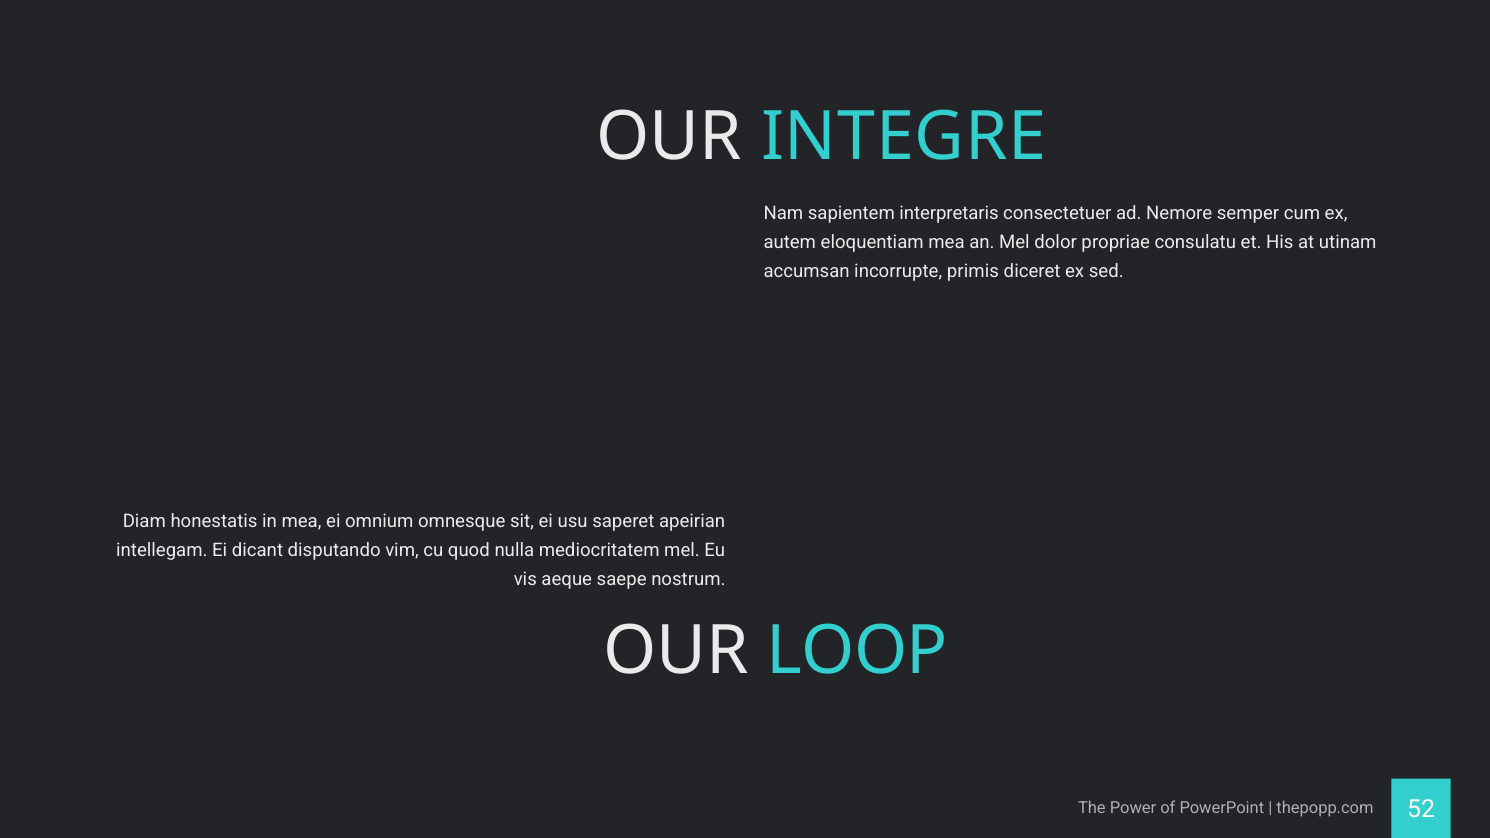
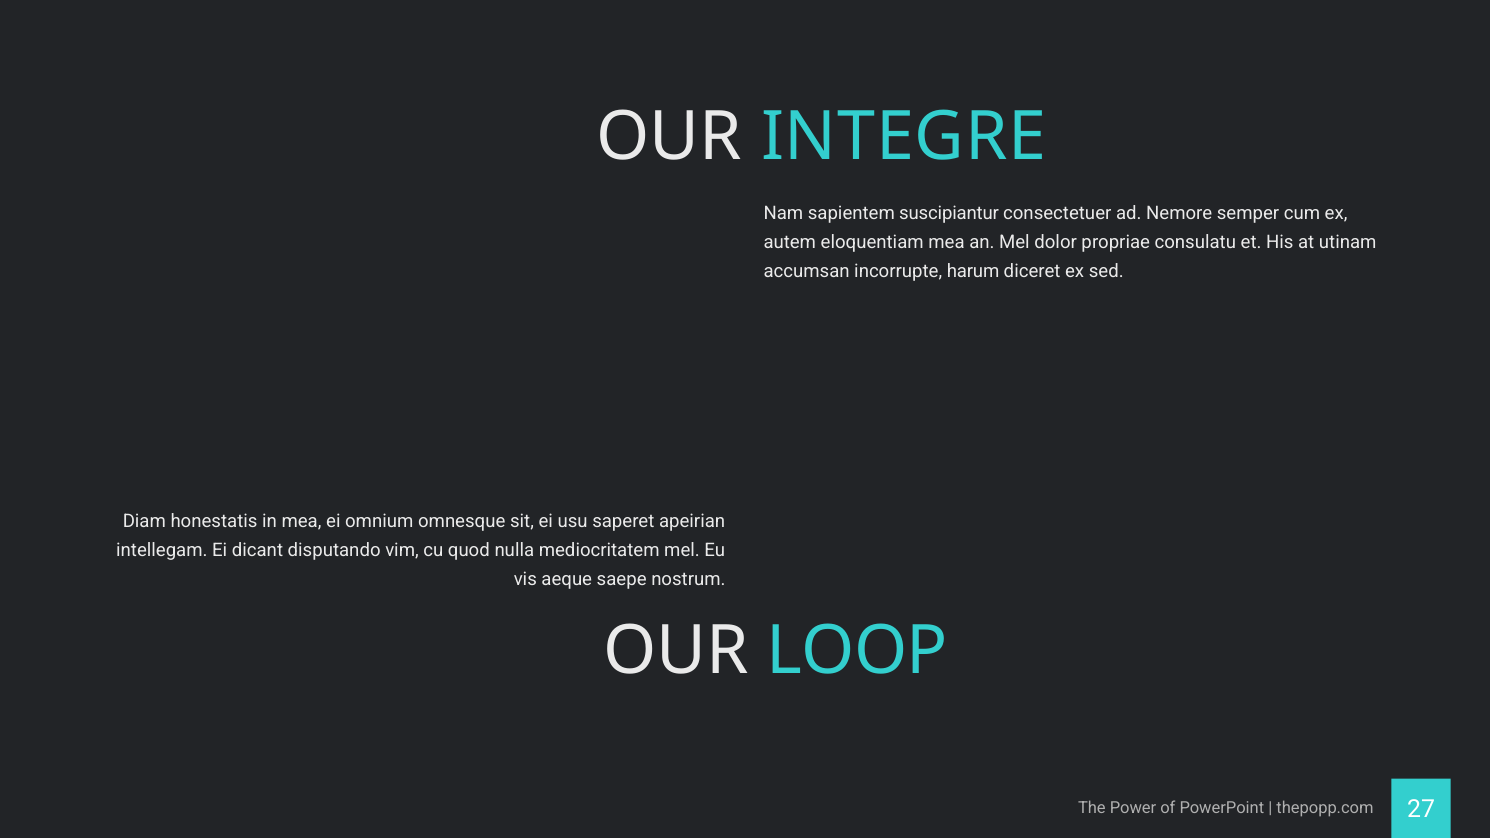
interpretaris: interpretaris -> suscipiantur
primis: primis -> harum
52: 52 -> 27
